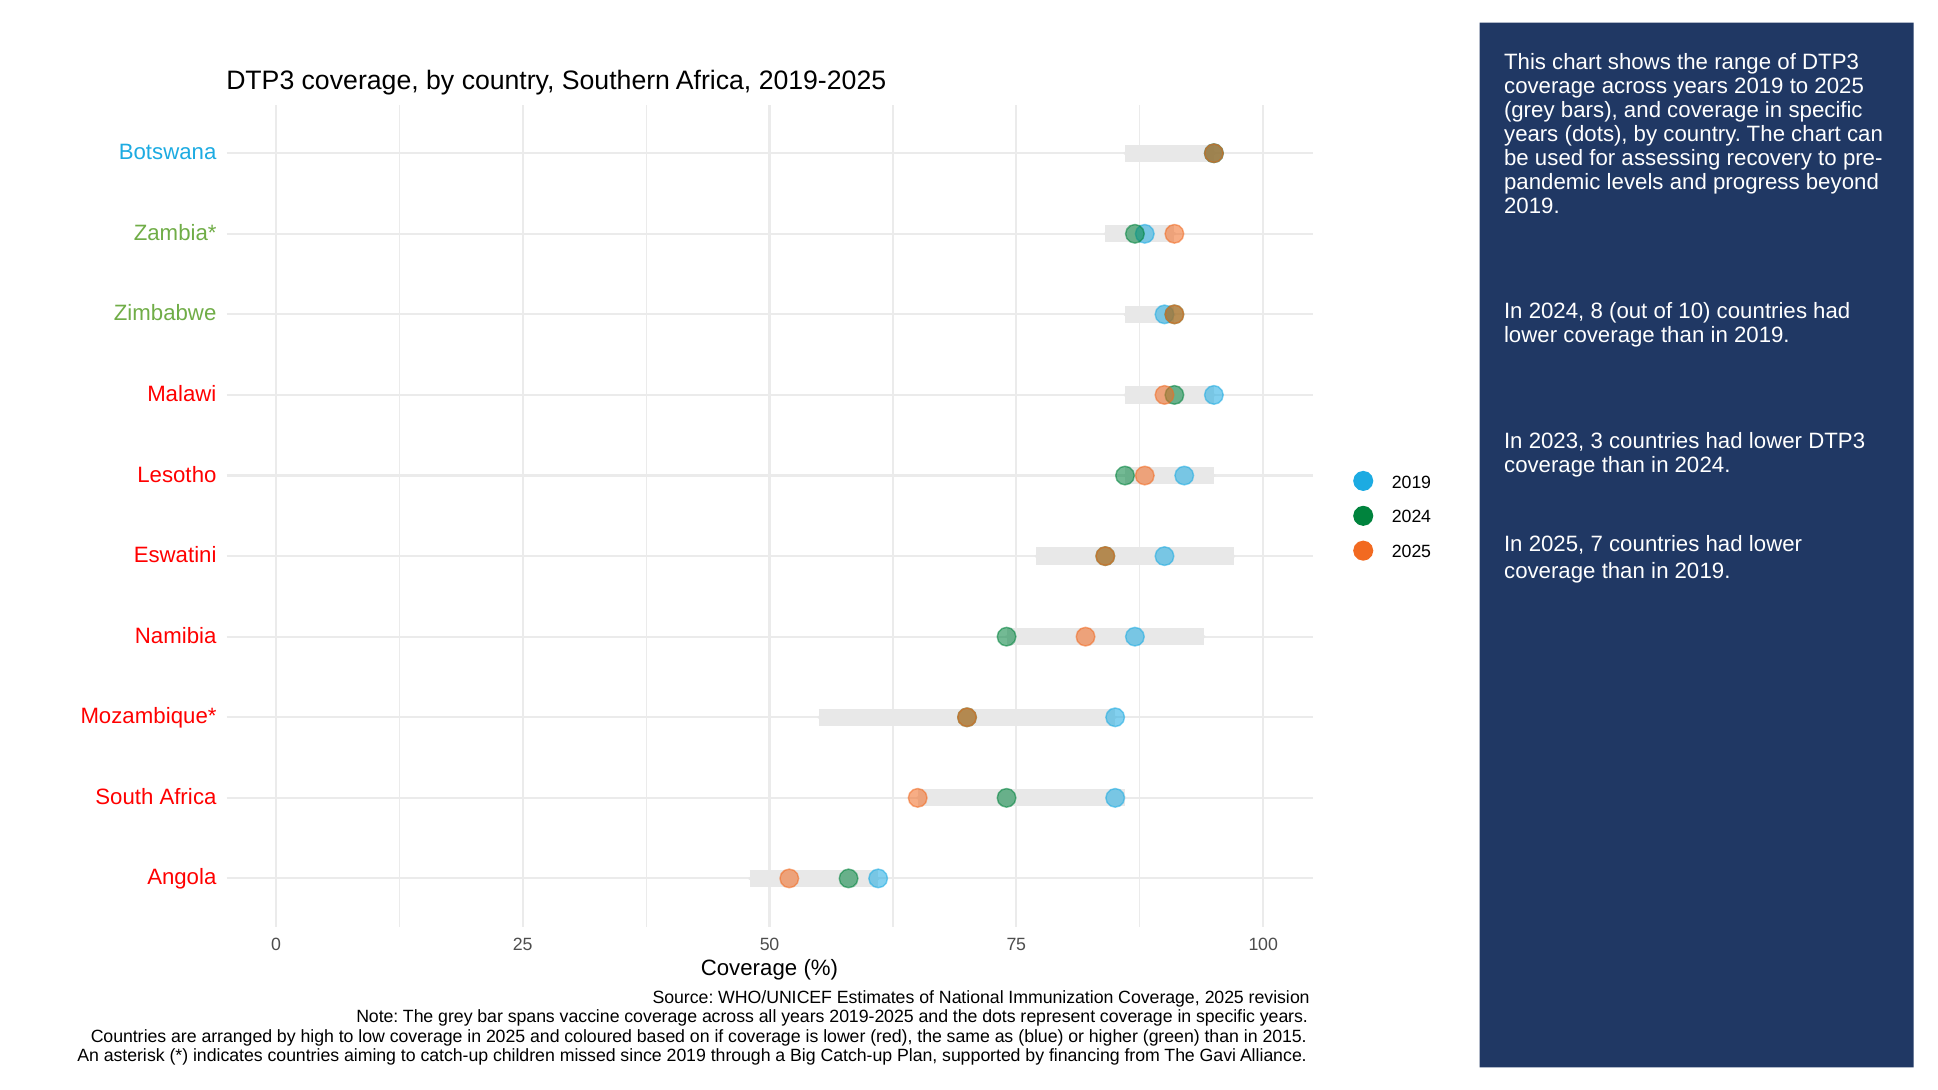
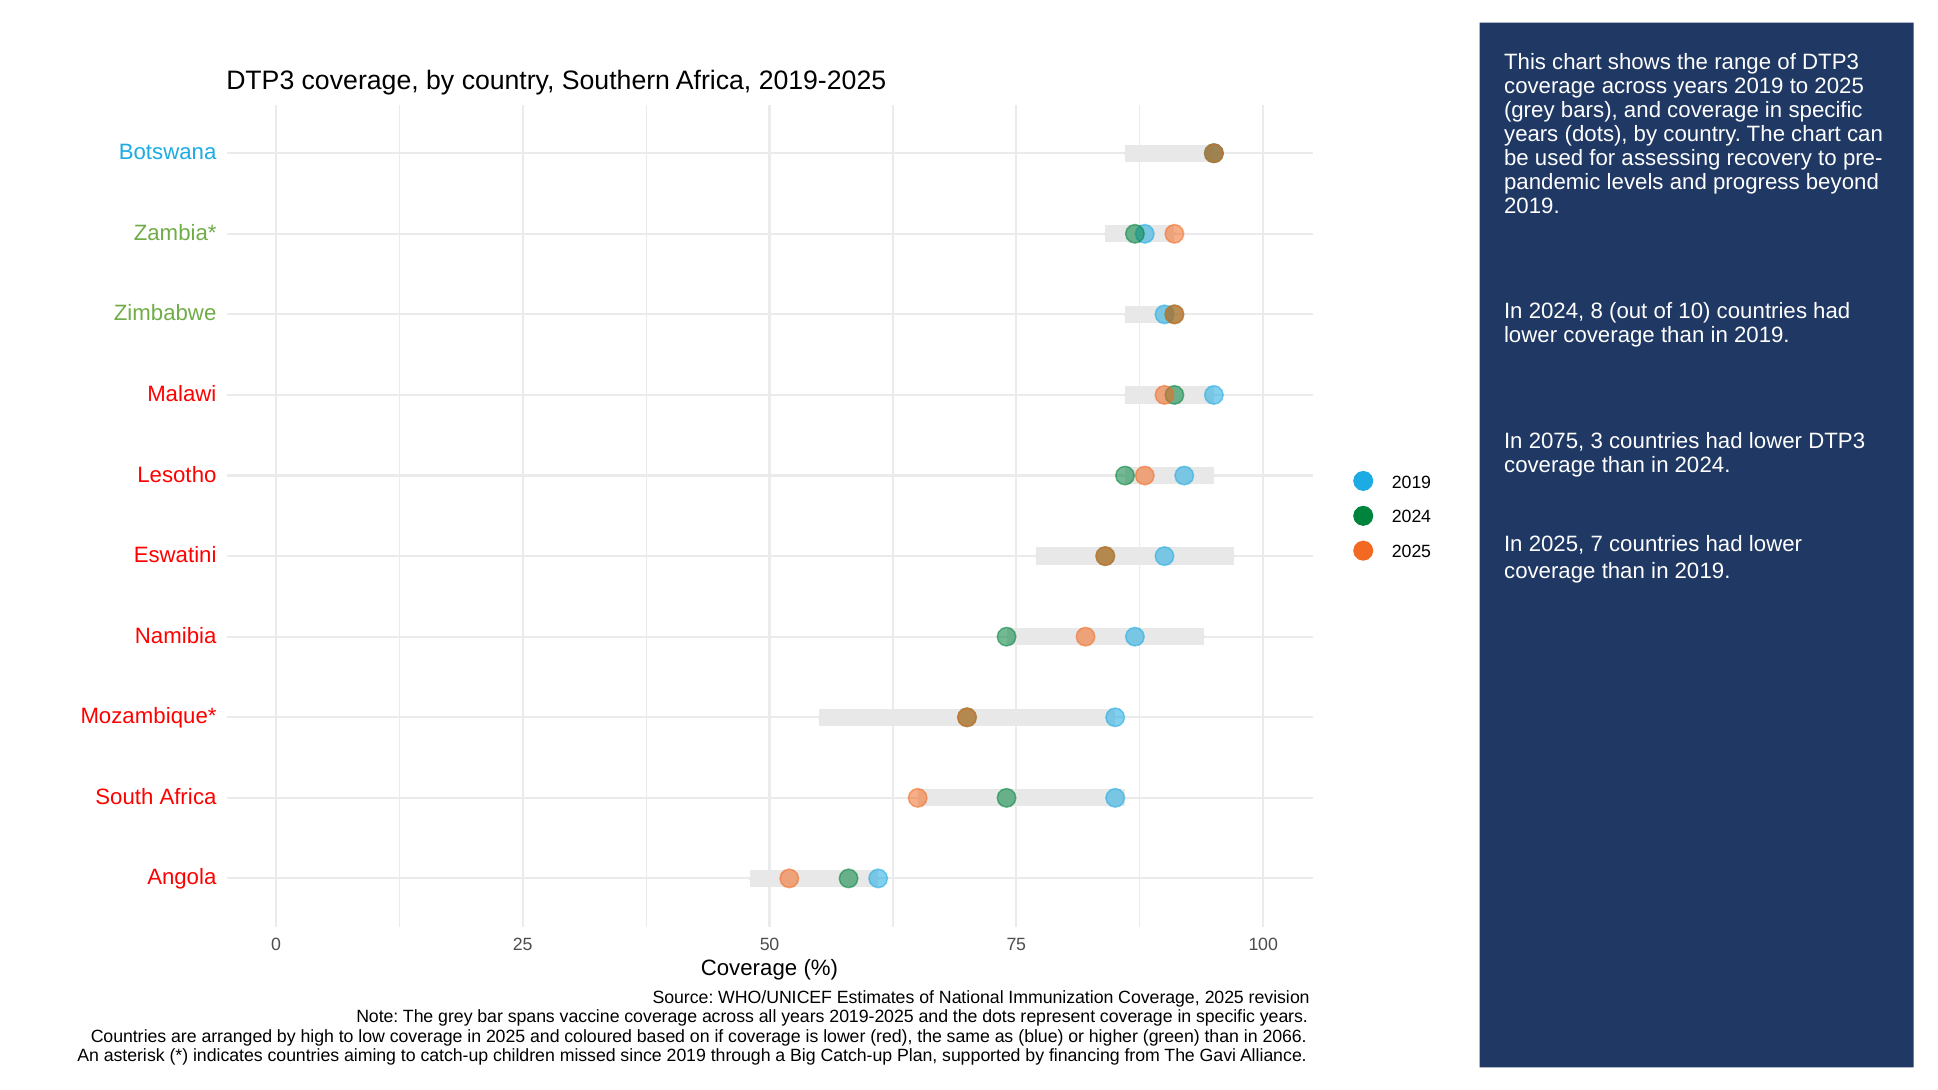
2023: 2023 -> 2075
2015: 2015 -> 2066
